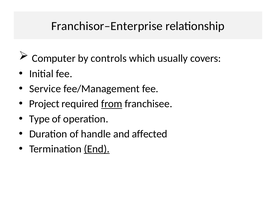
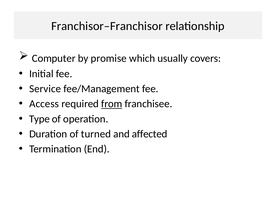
Franchisor–Enterprise: Franchisor–Enterprise -> Franchisor–Franchisor
controls: controls -> promise
Project: Project -> Access
handle: handle -> turned
End underline: present -> none
